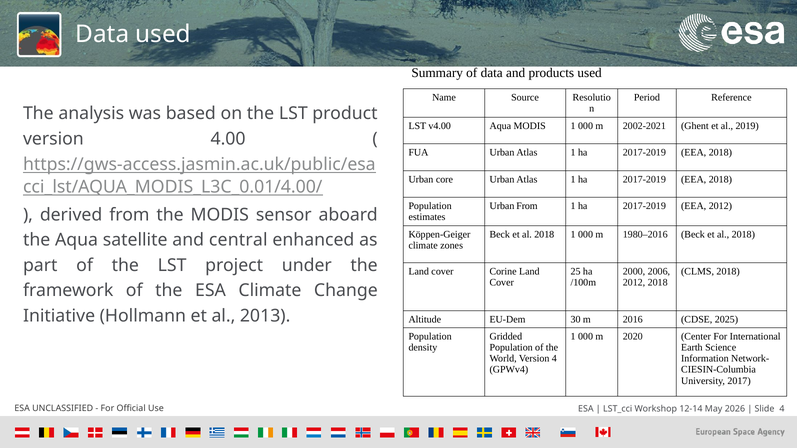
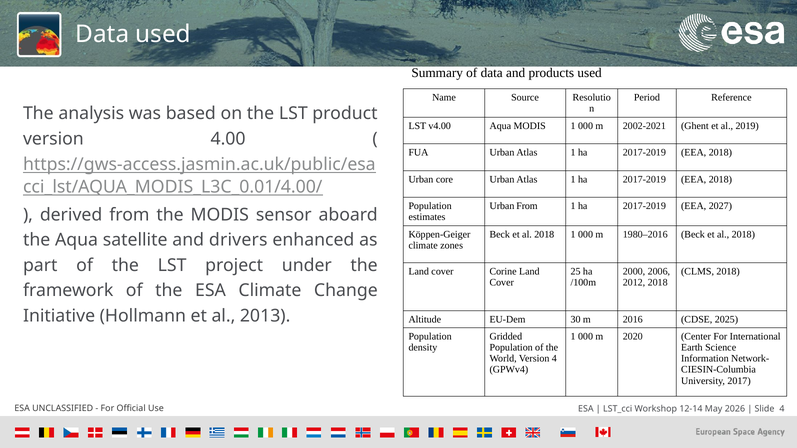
EEA 2012: 2012 -> 2027
central: central -> drivers
